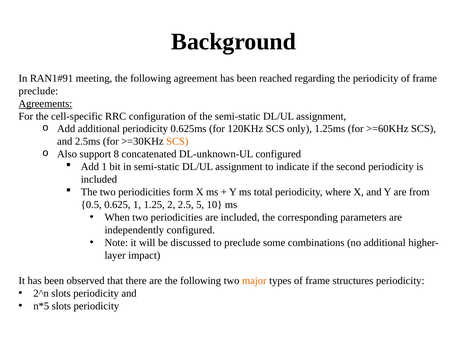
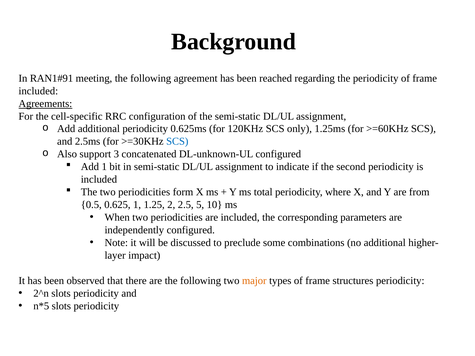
preclude at (38, 91): preclude -> included
SCS at (177, 142) colour: orange -> blue
8: 8 -> 3
